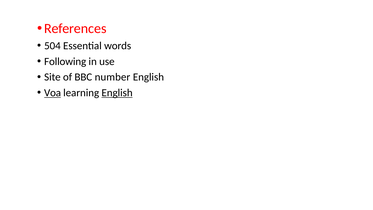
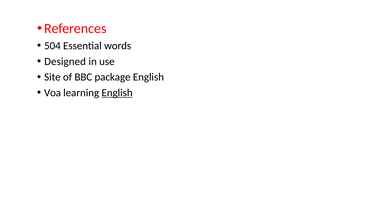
Following: Following -> Designed
number: number -> package
Voa underline: present -> none
